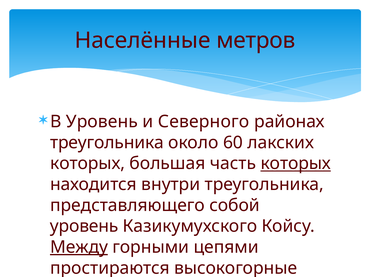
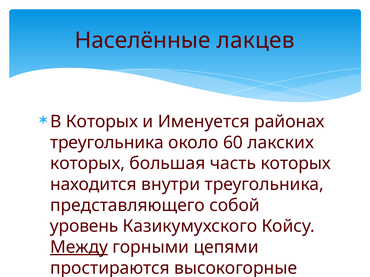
Населённые метров: метров -> лакцев
В Уровень: Уровень -> Которых
Северного: Северного -> Именуется
которых at (296, 164) underline: present -> none
